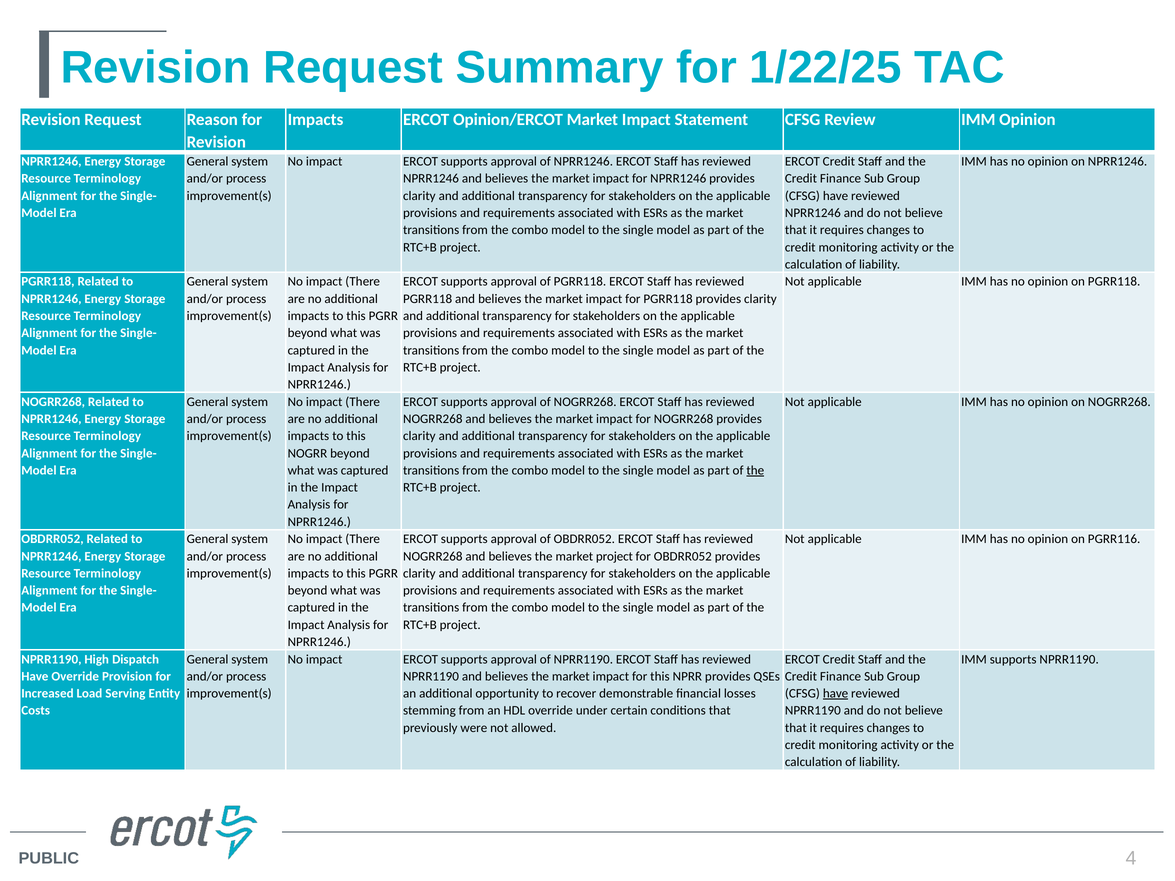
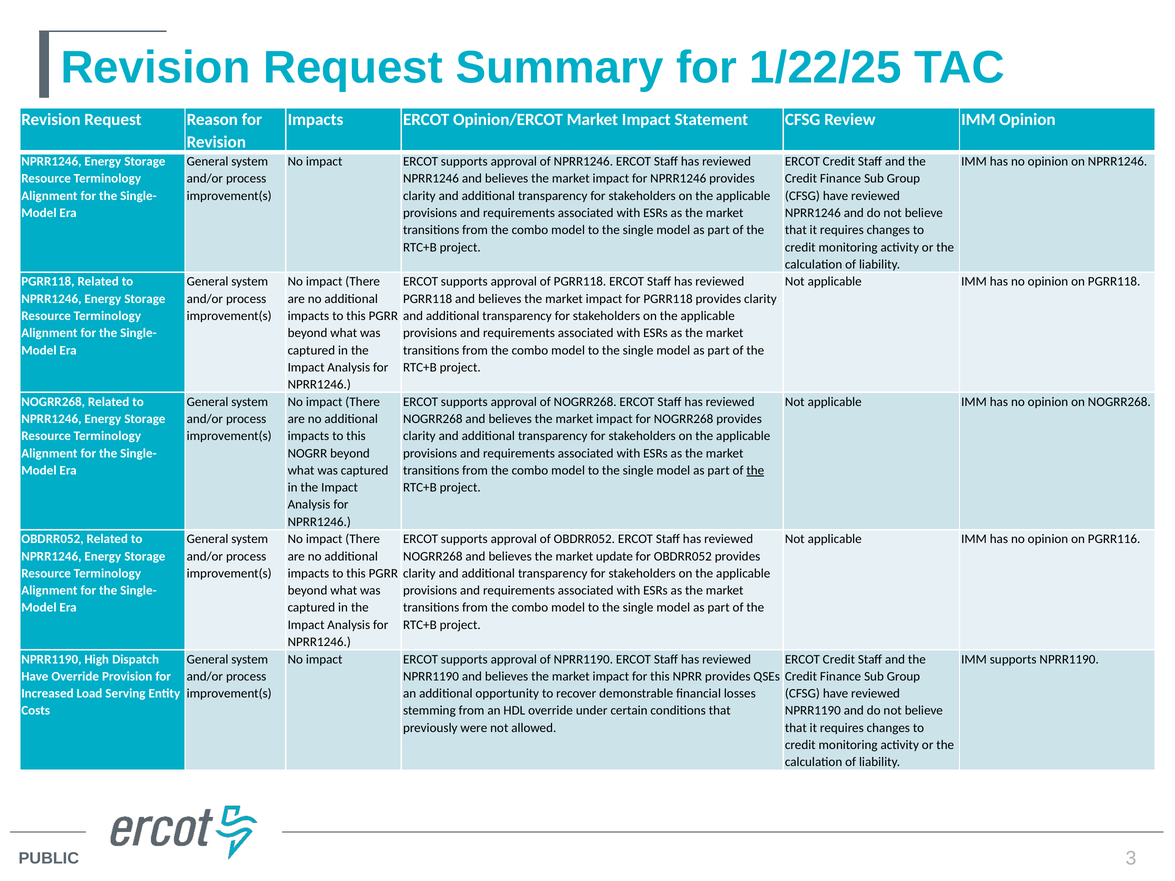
market project: project -> update
have at (836, 694) underline: present -> none
4: 4 -> 3
